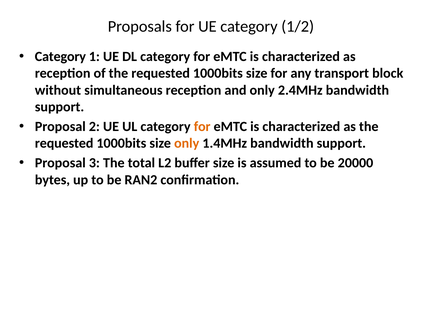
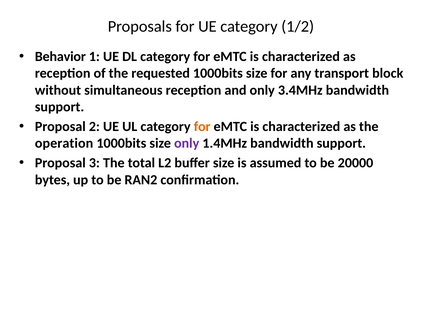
Category at (60, 57): Category -> Behavior
2.4MHz: 2.4MHz -> 3.4MHz
requested at (64, 144): requested -> operation
only at (187, 144) colour: orange -> purple
